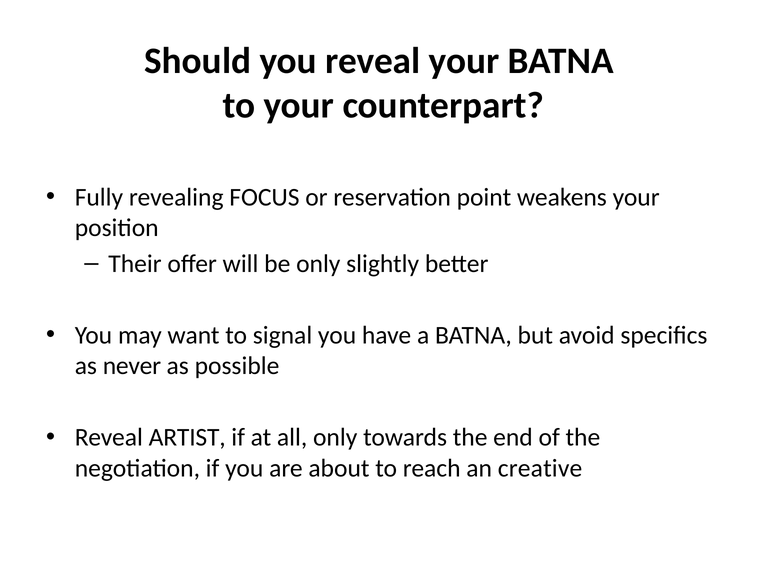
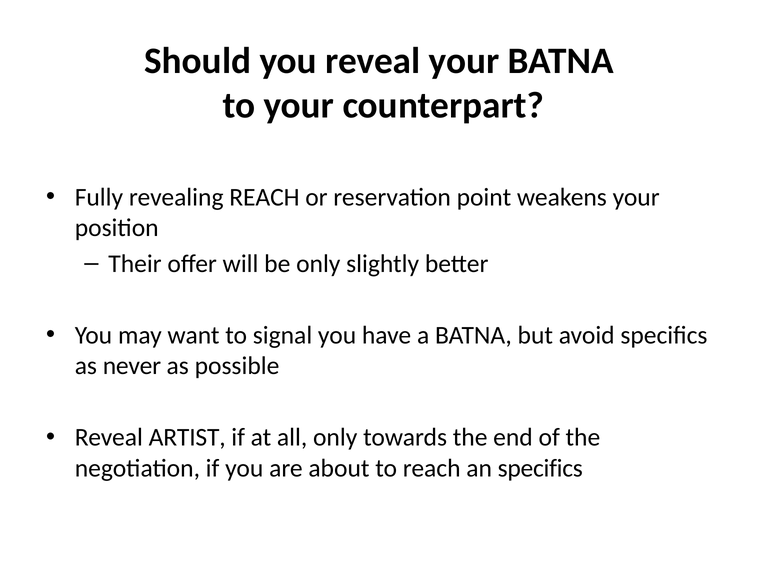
revealing FOCUS: FOCUS -> REACH
an creative: creative -> specifics
